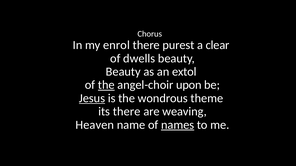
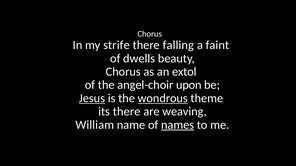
enrol: enrol -> strife
purest: purest -> falling
clear: clear -> faint
Beauty at (123, 72): Beauty -> Chorus
the at (106, 85) underline: present -> none
wondrous underline: none -> present
Heaven: Heaven -> William
